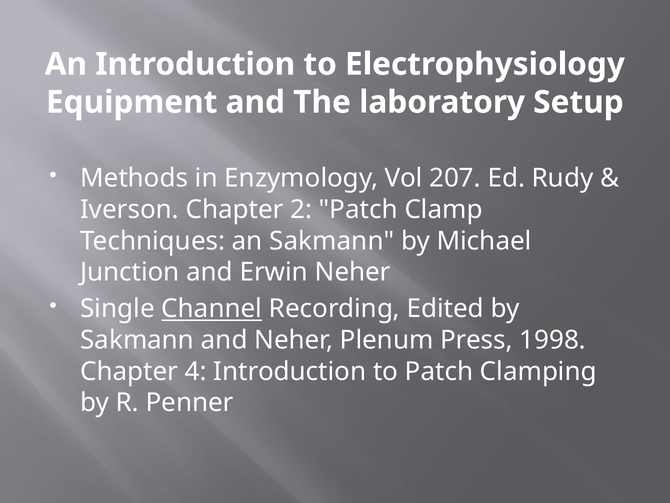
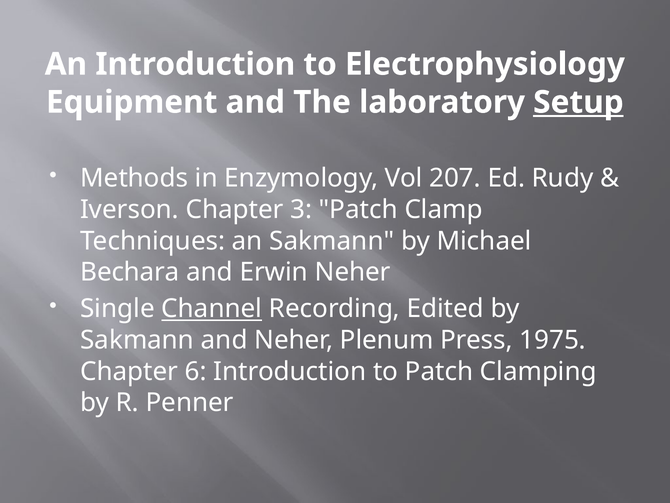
Setup underline: none -> present
2: 2 -> 3
Junction: Junction -> Bechara
1998: 1998 -> 1975
4: 4 -> 6
